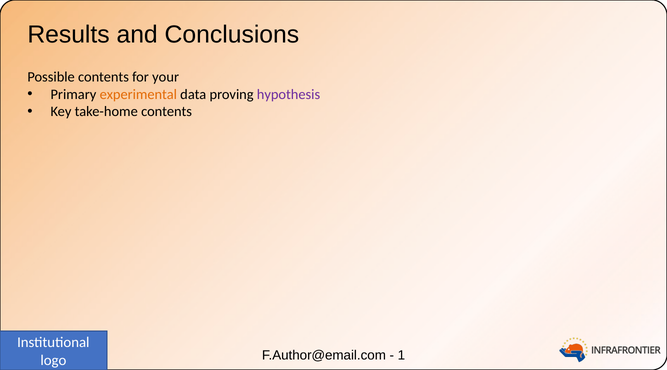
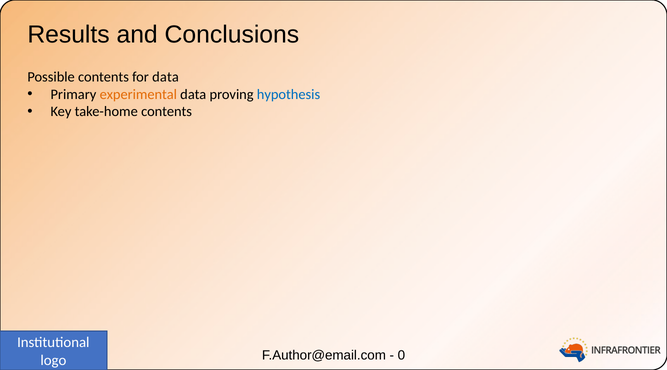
for your: your -> data
hypothesis colour: purple -> blue
1: 1 -> 0
